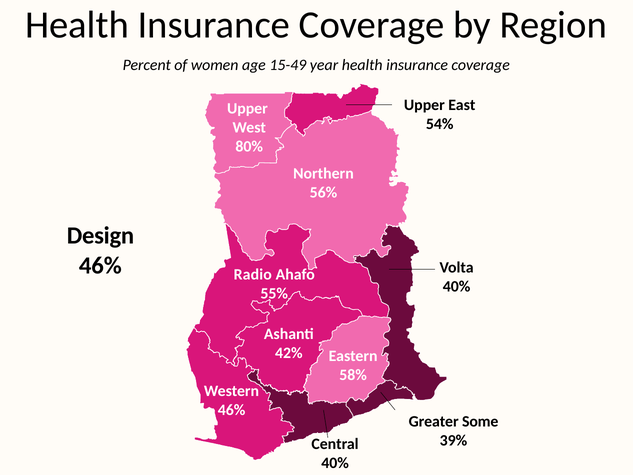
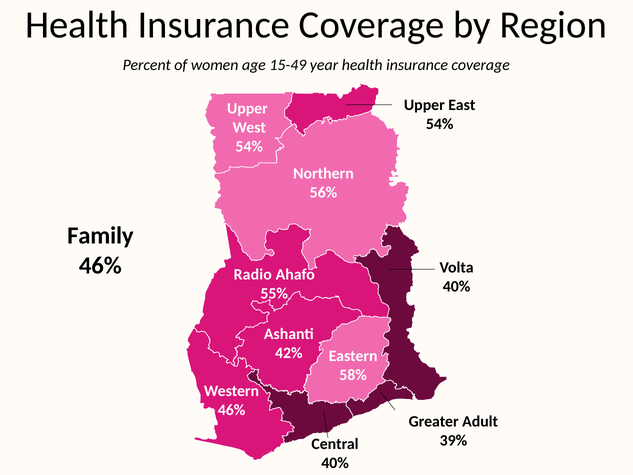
80% at (249, 147): 80% -> 54%
Design: Design -> Family
Some: Some -> Adult
